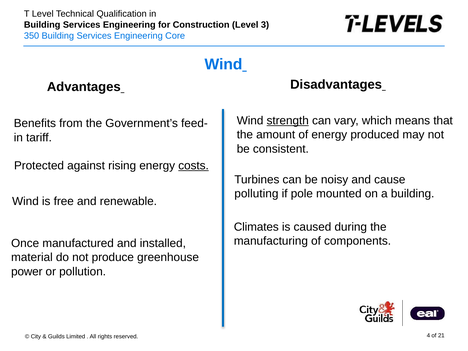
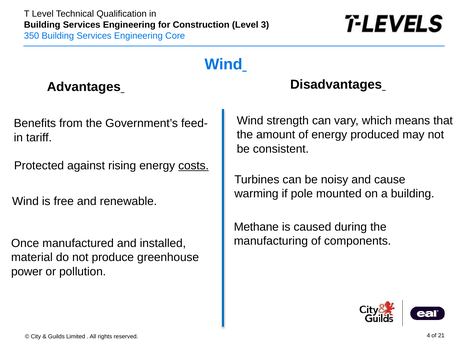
strength underline: present -> none
polluting: polluting -> warming
Climates: Climates -> Methane
